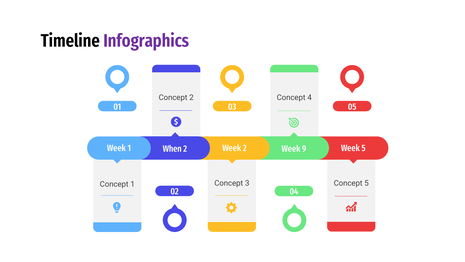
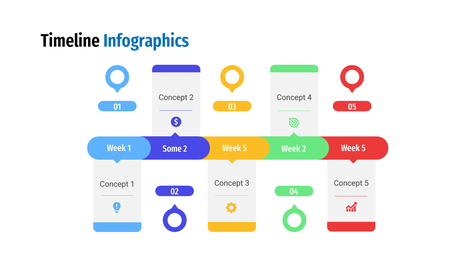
Infographics colour: purple -> blue
2 at (245, 148): 2 -> 5
When: When -> Some
Week 9: 9 -> 2
